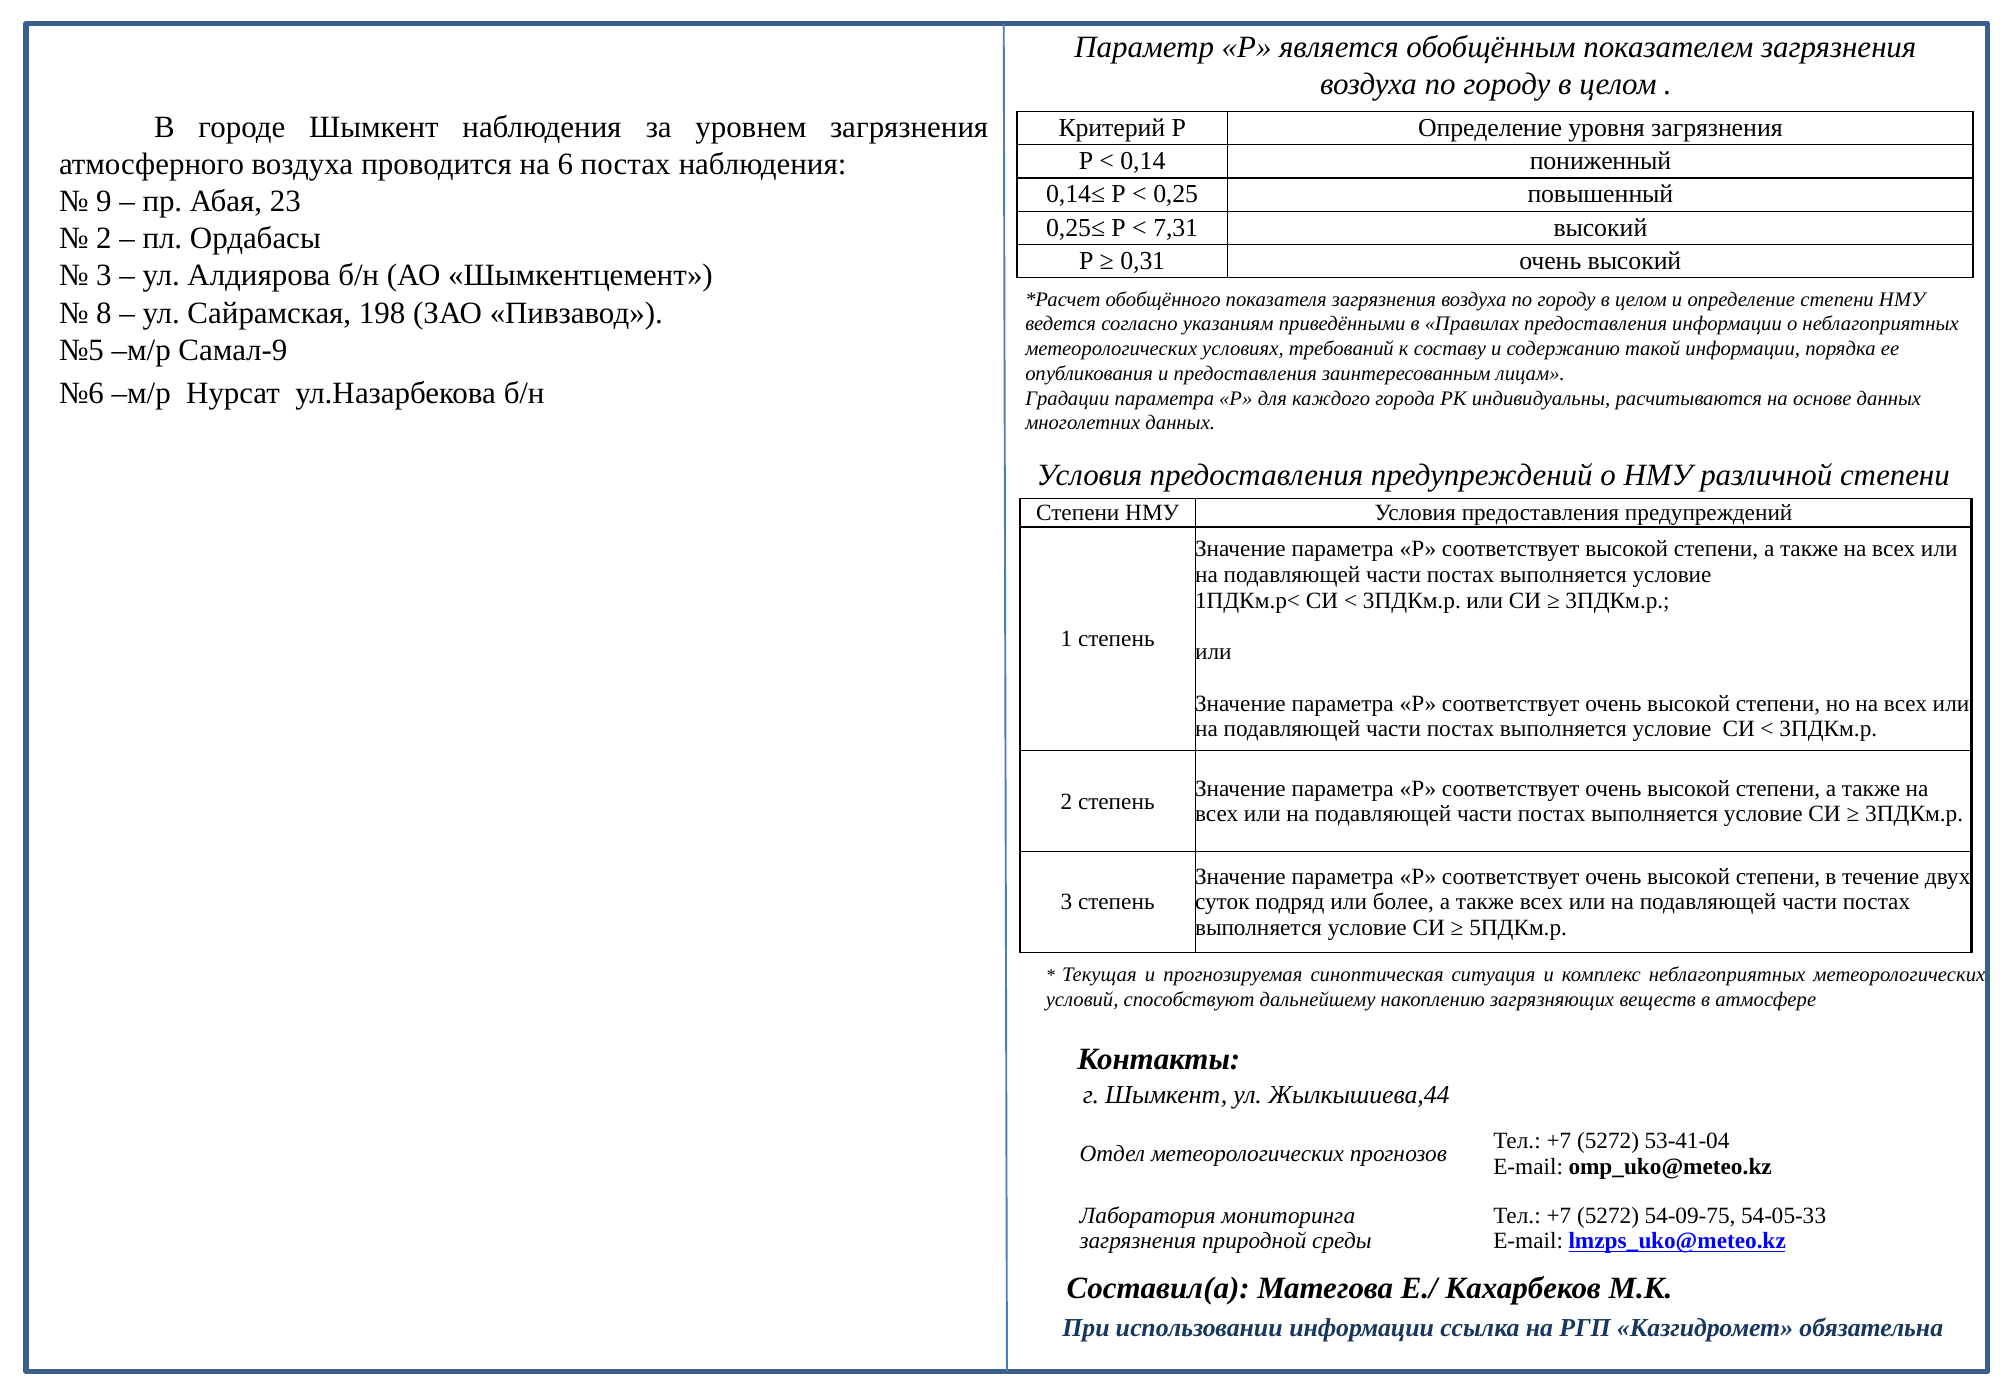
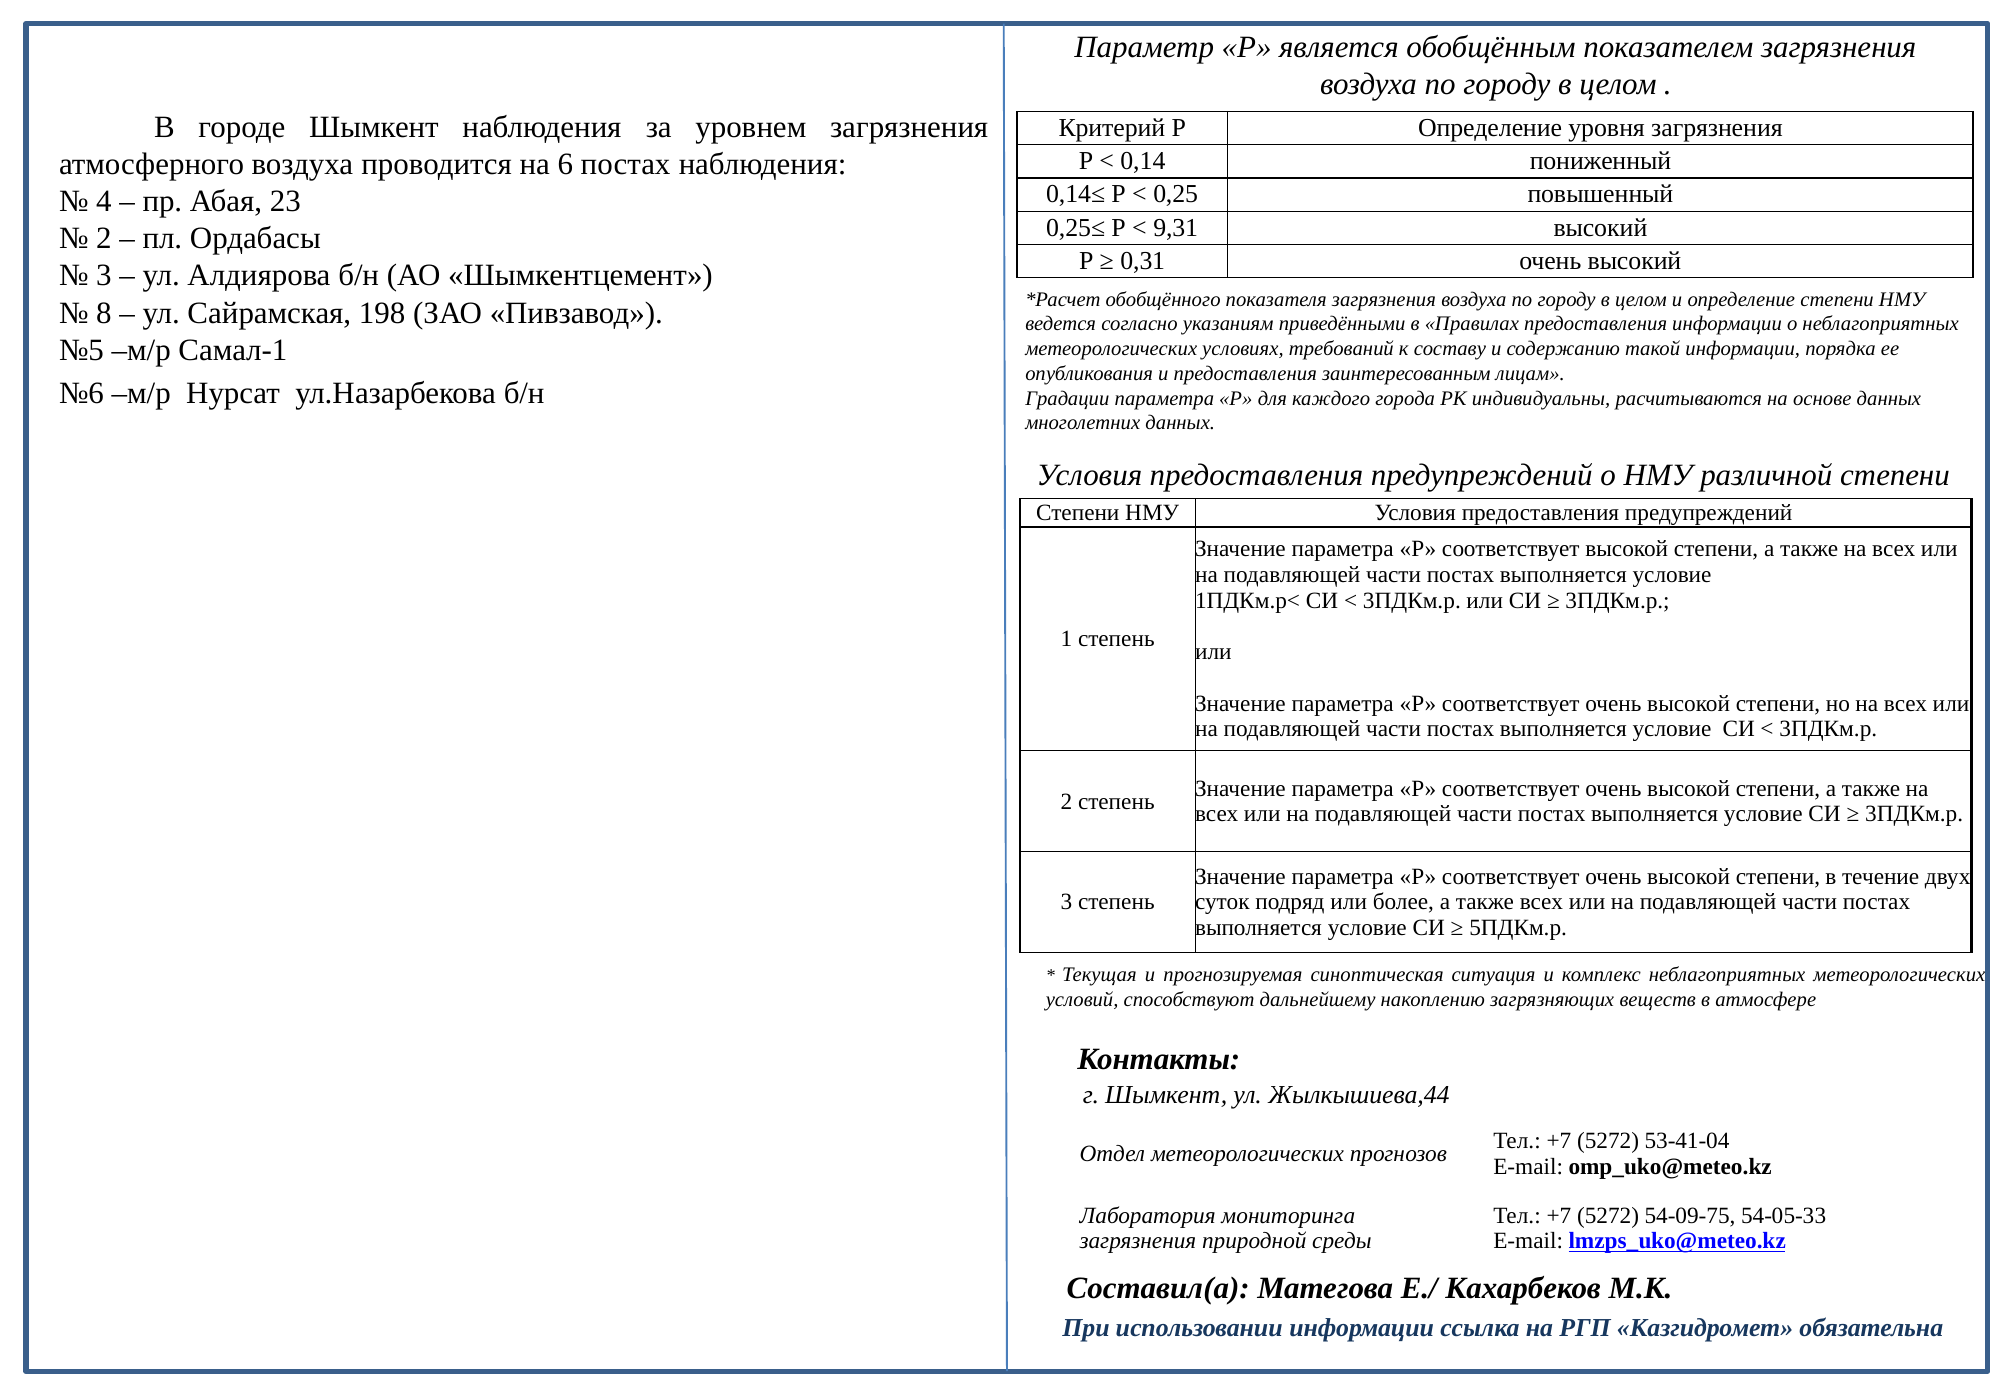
9: 9 -> 4
7,31: 7,31 -> 9,31
Самал-9: Самал-9 -> Самал-1
